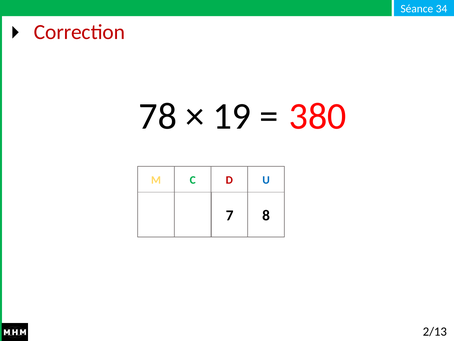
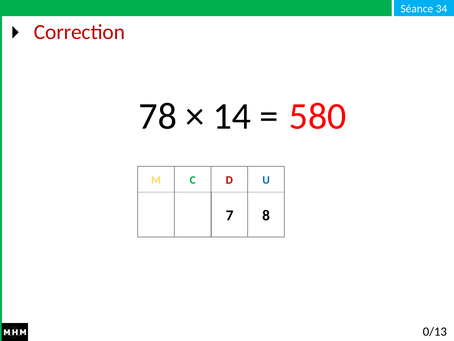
19: 19 -> 14
380: 380 -> 580
2/13: 2/13 -> 0/13
